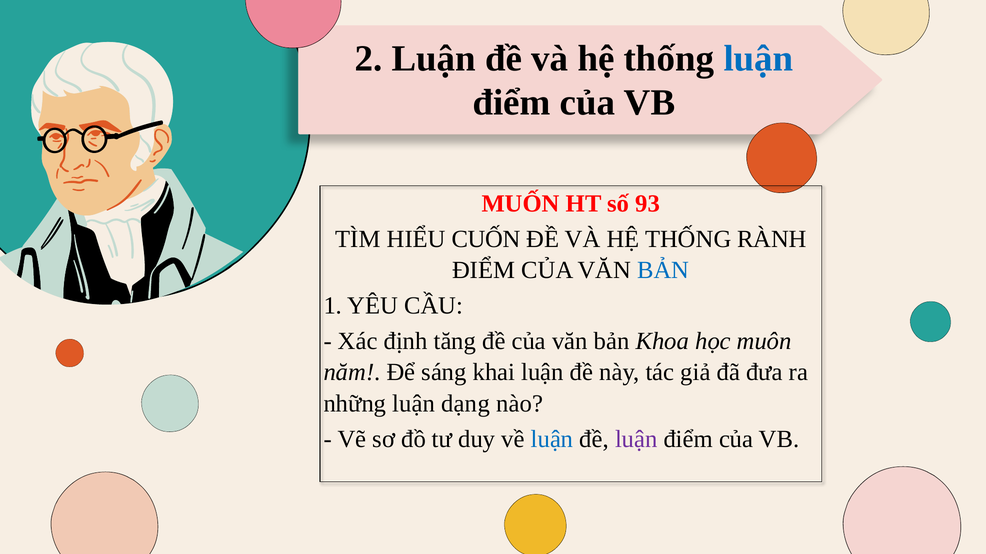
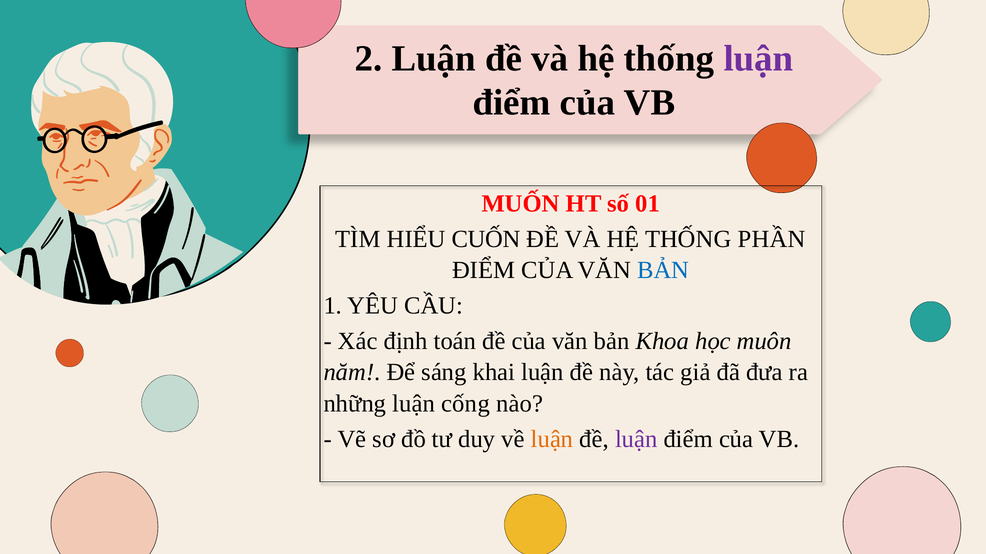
luận at (758, 59) colour: blue -> purple
93: 93 -> 01
RÀNH: RÀNH -> PHẦN
tăng: tăng -> toán
dạng: dạng -> cống
luận at (552, 440) colour: blue -> orange
